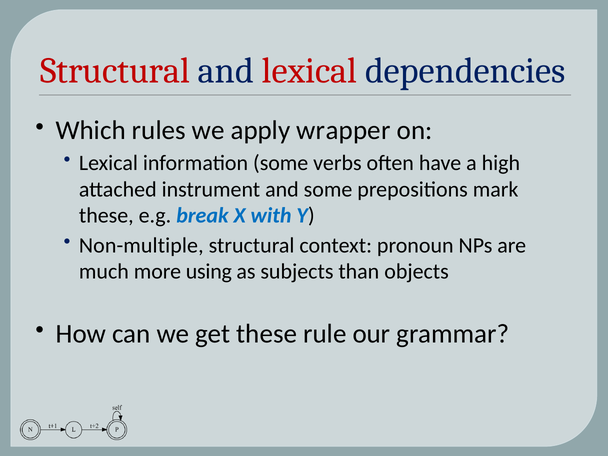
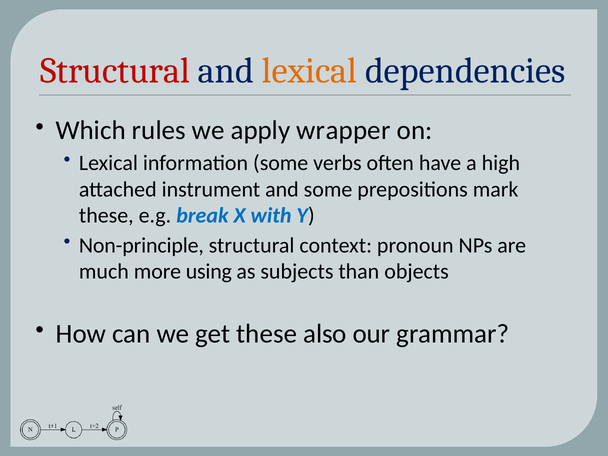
lexical at (309, 71) colour: red -> orange
Non-multiple: Non-multiple -> Non-principle
rule: rule -> also
